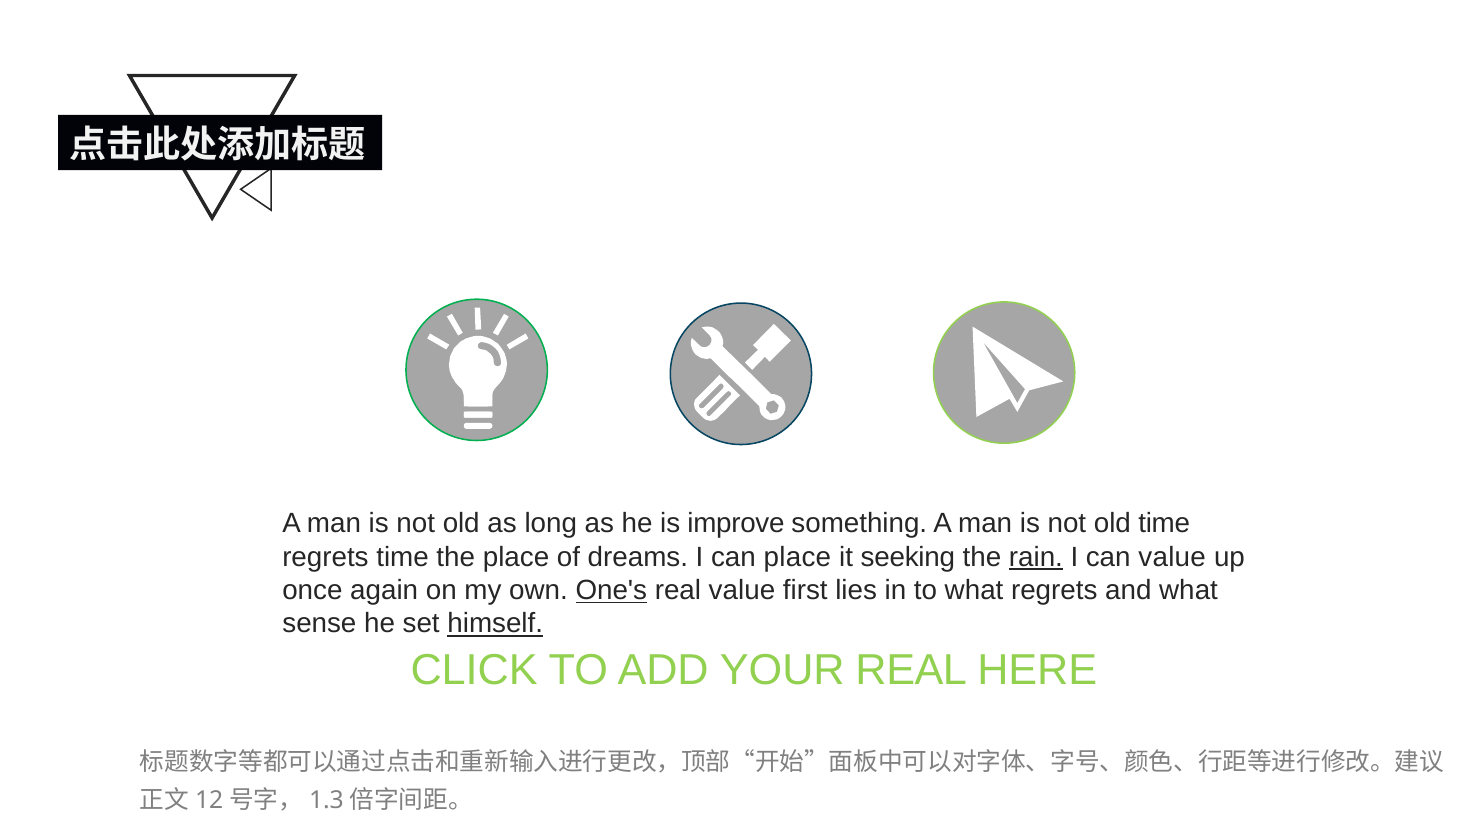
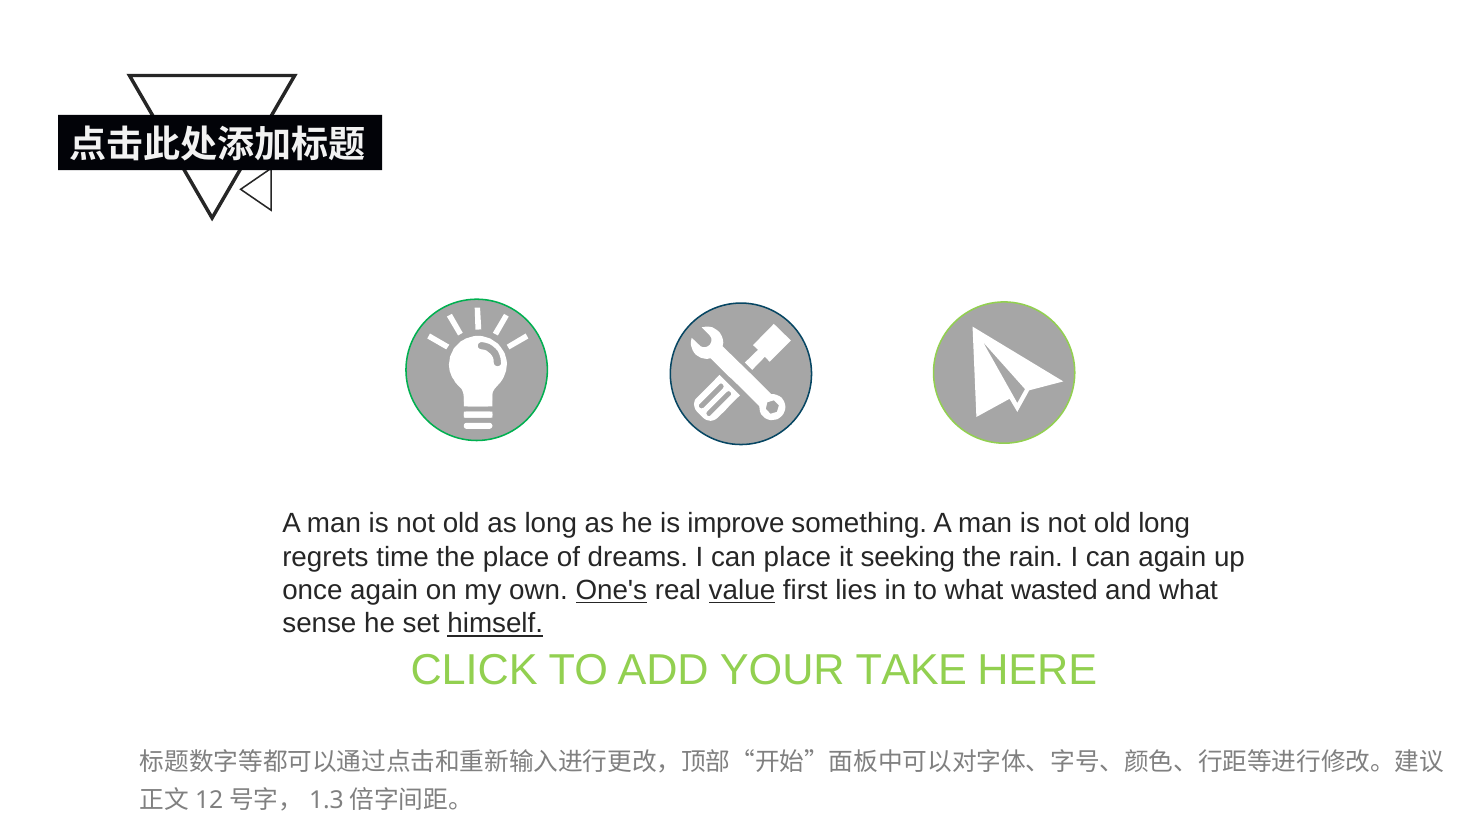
old time: time -> long
rain underline: present -> none
can value: value -> again
value at (742, 590) underline: none -> present
what regrets: regrets -> wasted
YOUR REAL: REAL -> TAKE
